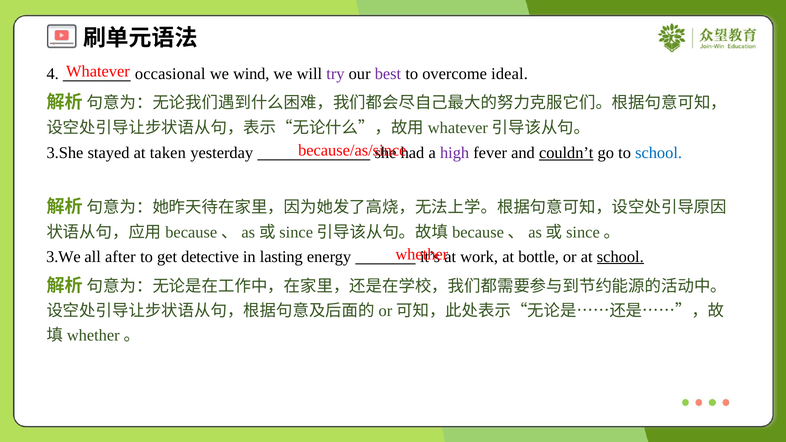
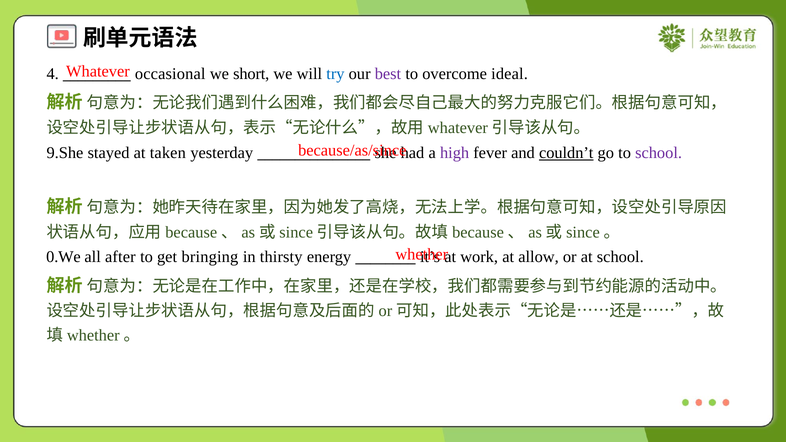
wind: wind -> short
try colour: purple -> blue
3.She: 3.She -> 9.She
school at (659, 153) colour: blue -> purple
3.We: 3.We -> 0.We
detective: detective -> bringing
lasting: lasting -> thirsty
bottle: bottle -> allow
school at (620, 257) underline: present -> none
